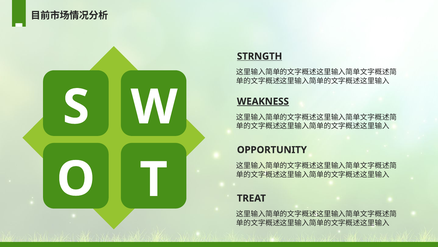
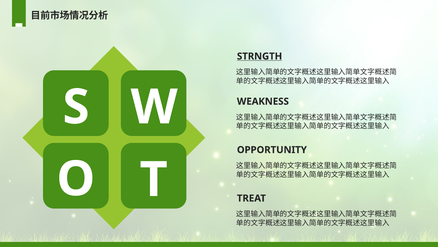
WEAKNESS underline: present -> none
